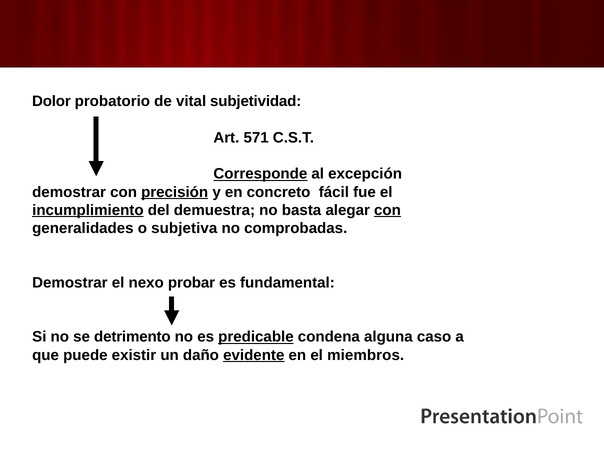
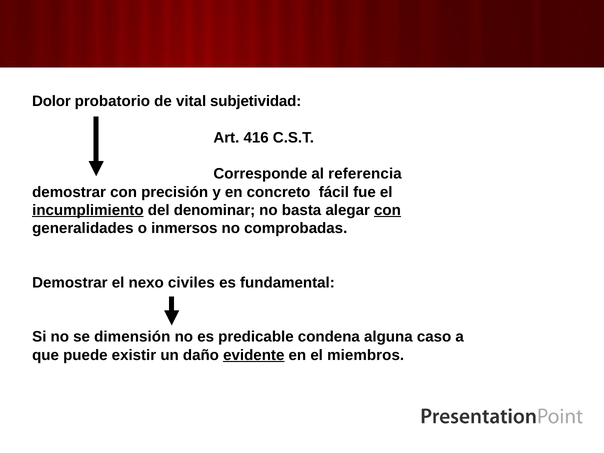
571: 571 -> 416
Corresponde underline: present -> none
excepción: excepción -> referencia
precisión underline: present -> none
demuestra: demuestra -> denominar
subjetiva: subjetiva -> inmersos
probar: probar -> civiles
detrimento: detrimento -> dimensión
predicable underline: present -> none
